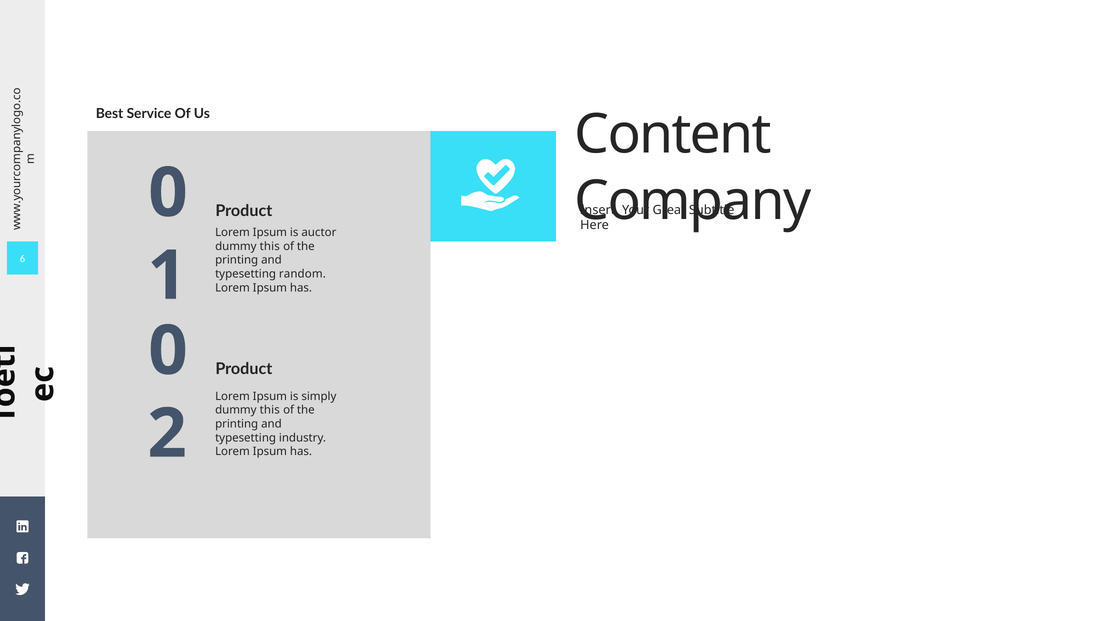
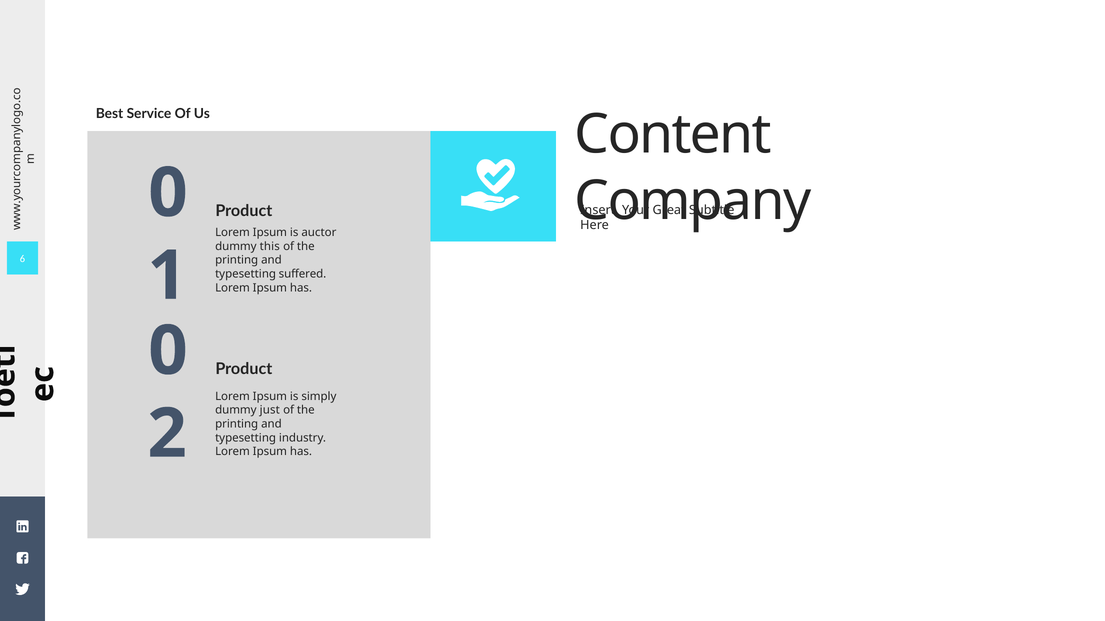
random: random -> suffered
this at (270, 410): this -> just
